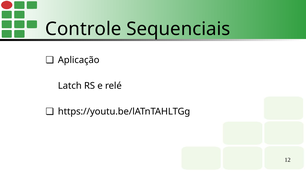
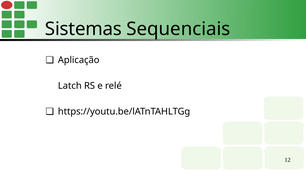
Controle: Controle -> Sistemas
